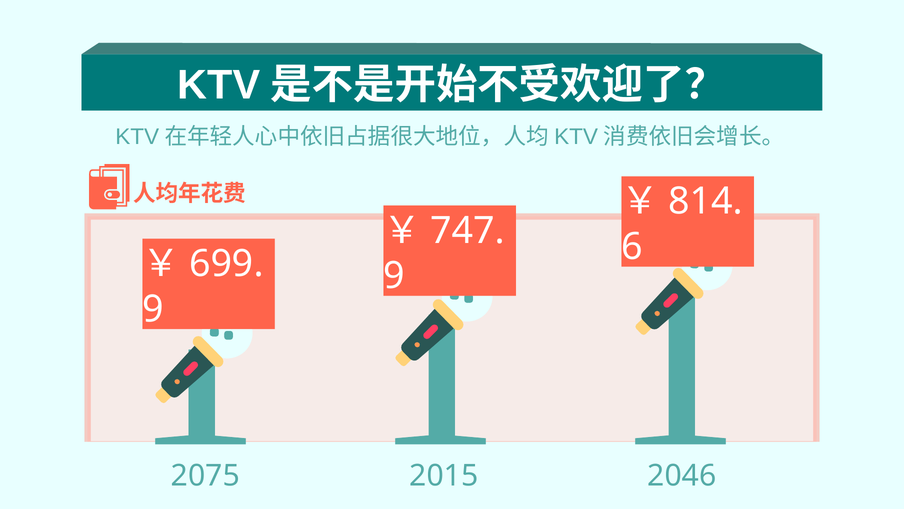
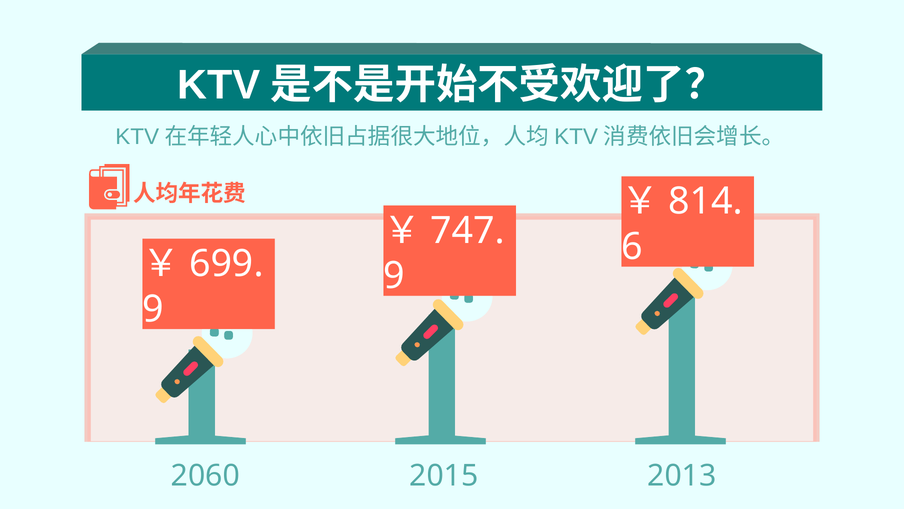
2075: 2075 -> 2060
2046: 2046 -> 2013
